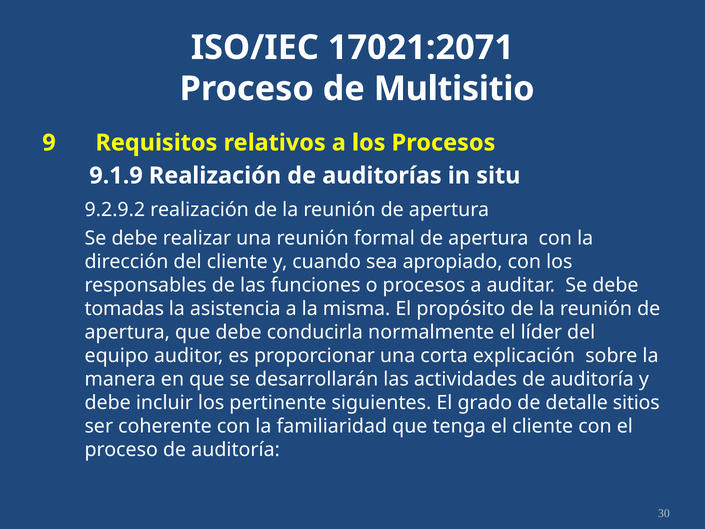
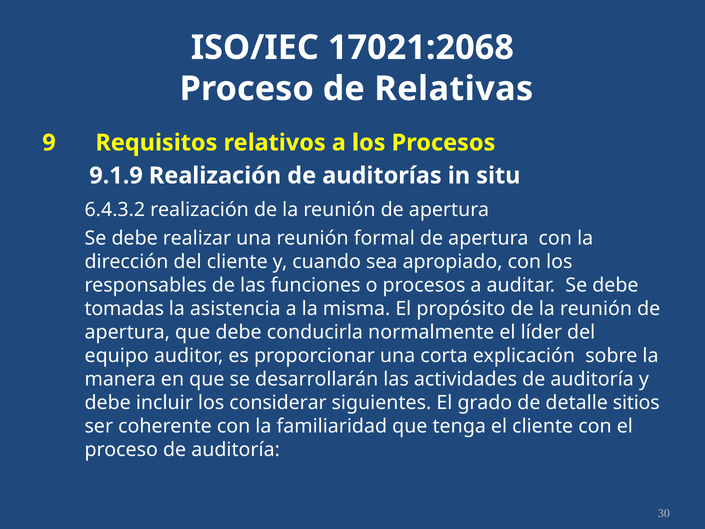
17021:2071: 17021:2071 -> 17021:2068
Multisitio: Multisitio -> Relativas
9.2.9.2: 9.2.9.2 -> 6.4.3.2
pertinente: pertinente -> considerar
